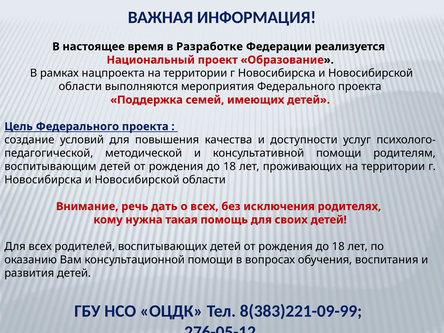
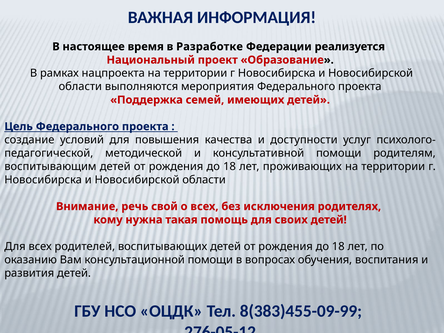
дать: дать -> свой
8(383)221-09-99: 8(383)221-09-99 -> 8(383)455-09-99
